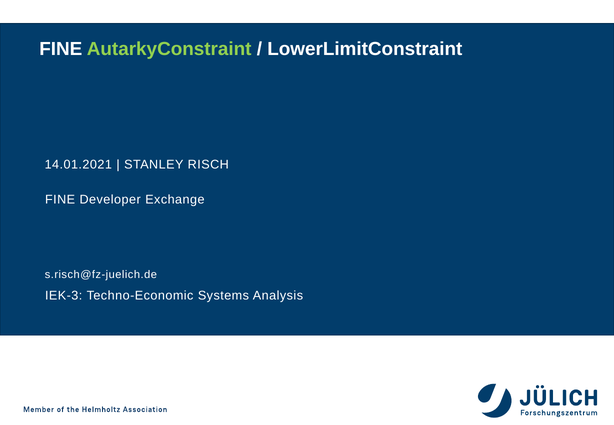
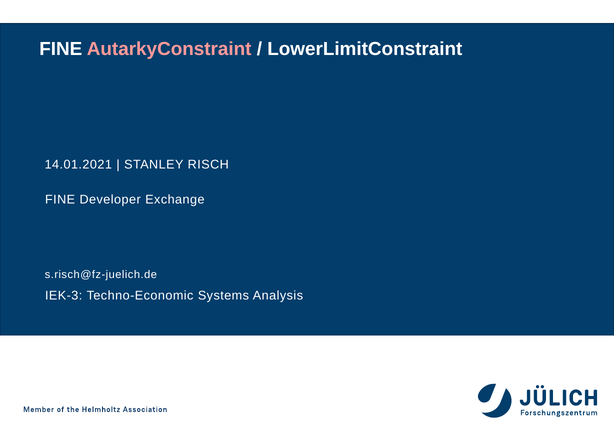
AutarkyConstraint colour: light green -> pink
